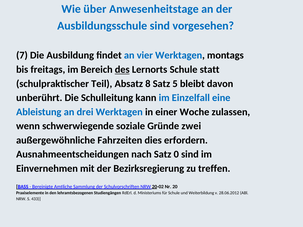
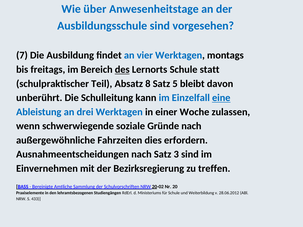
eine underline: none -> present
Gründe zwei: zwei -> nach
0: 0 -> 3
